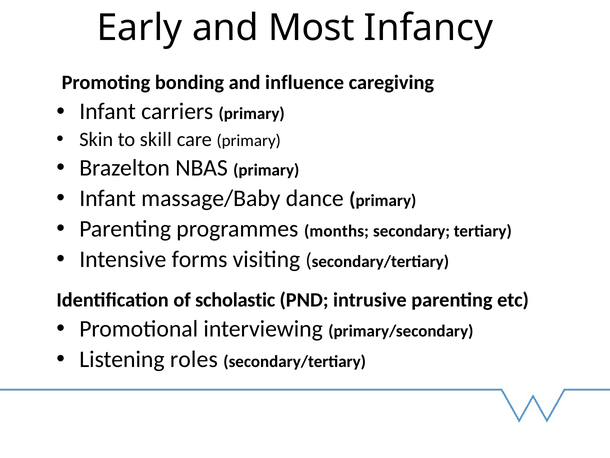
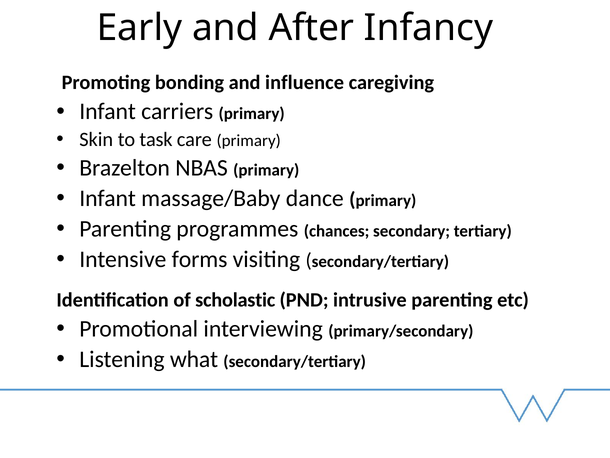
Most: Most -> After
skill: skill -> task
months: months -> chances
roles: roles -> what
